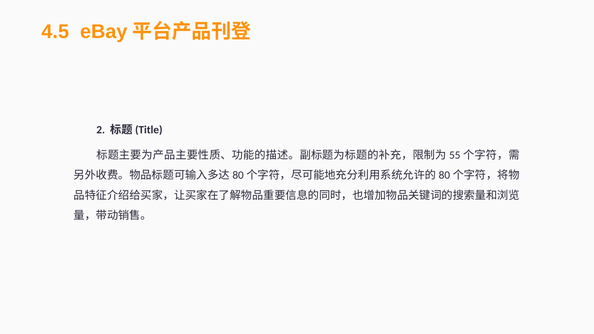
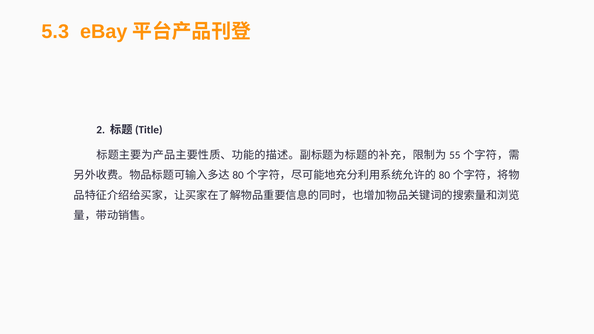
4.5: 4.5 -> 5.3
